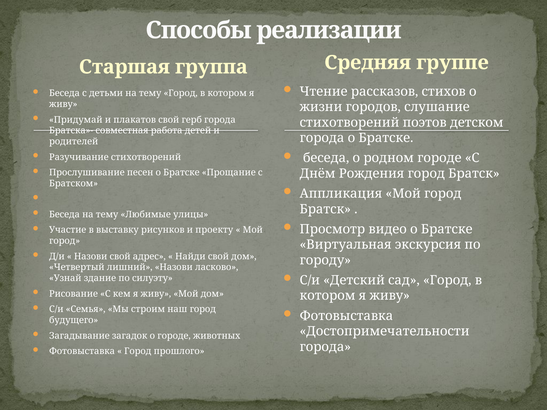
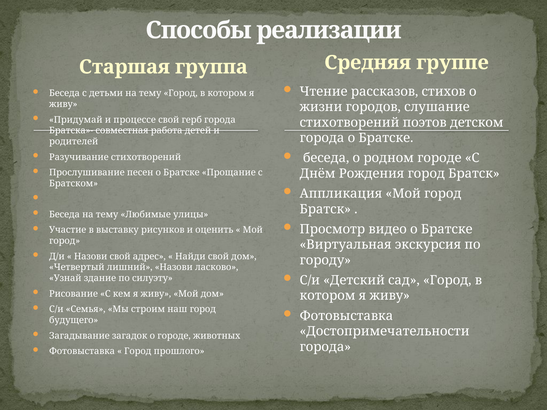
плакатов: плакатов -> процессе
проекту: проекту -> оценить
